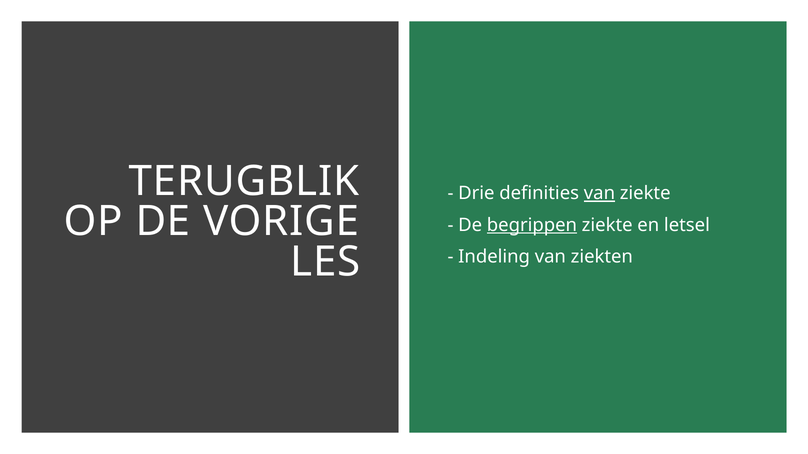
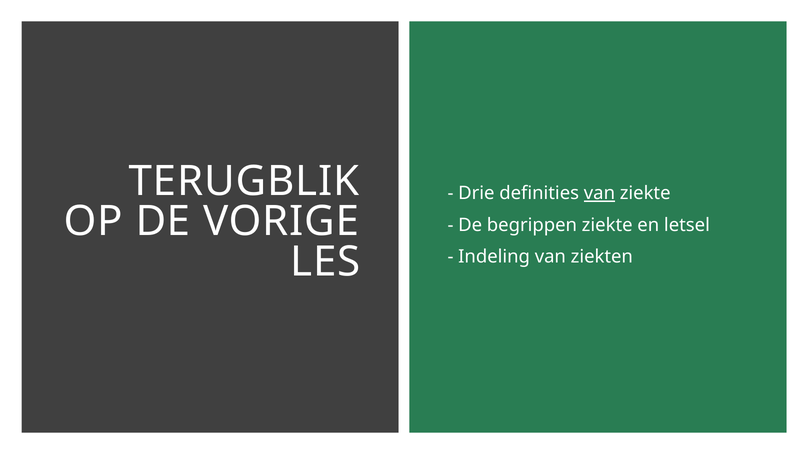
begrippen underline: present -> none
